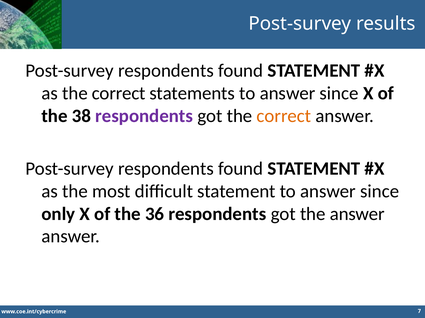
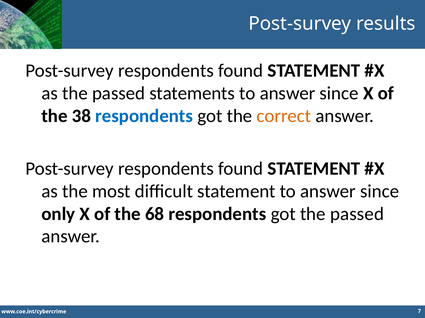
as the correct: correct -> passed
respondents at (144, 116) colour: purple -> blue
36: 36 -> 68
got the answer: answer -> passed
